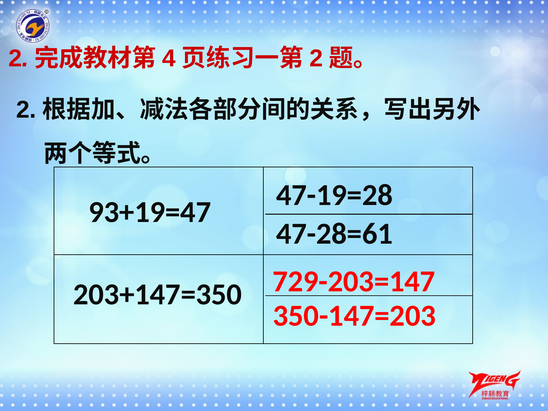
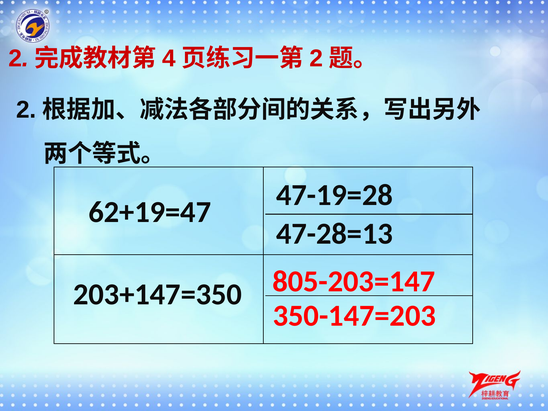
93+19=47: 93+19=47 -> 62+19=47
47-28=61: 47-28=61 -> 47-28=13
729-203=147: 729-203=147 -> 805-203=147
